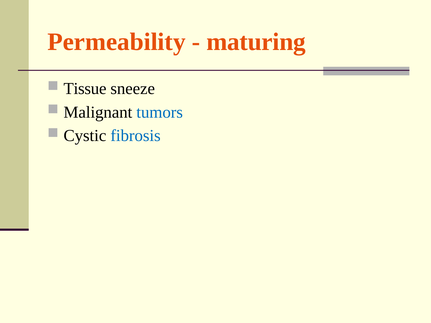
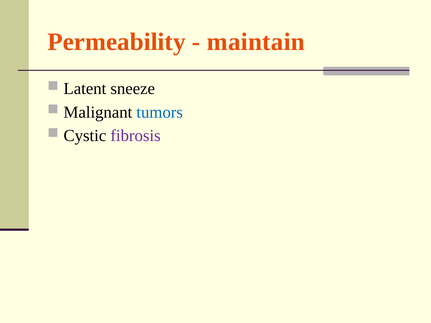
maturing: maturing -> maintain
Tissue: Tissue -> Latent
fibrosis colour: blue -> purple
